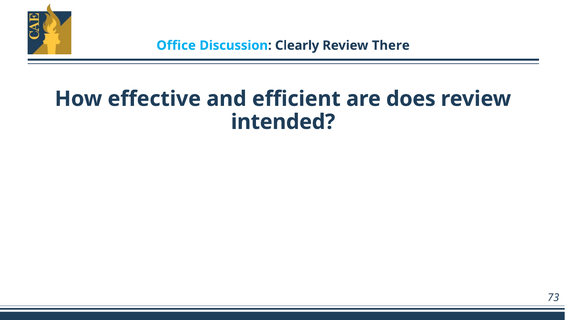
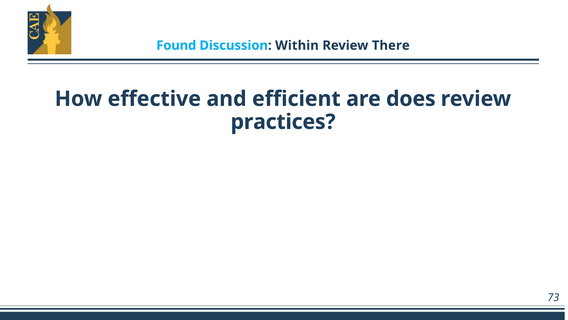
Office: Office -> Found
Clearly: Clearly -> Within
intended: intended -> practices
